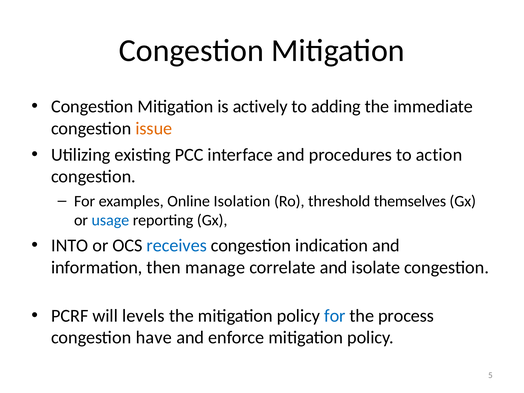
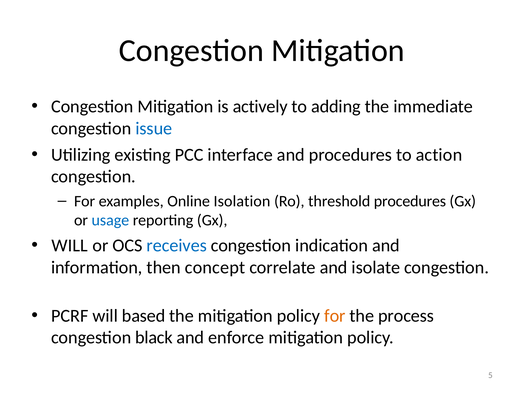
issue colour: orange -> blue
threshold themselves: themselves -> procedures
INTO at (70, 246): INTO -> WILL
manage: manage -> concept
levels: levels -> based
for at (335, 316) colour: blue -> orange
have: have -> black
